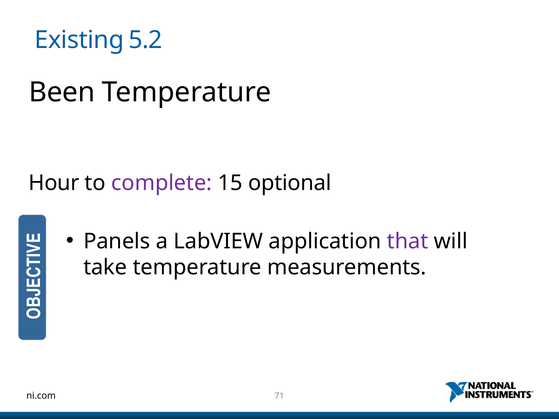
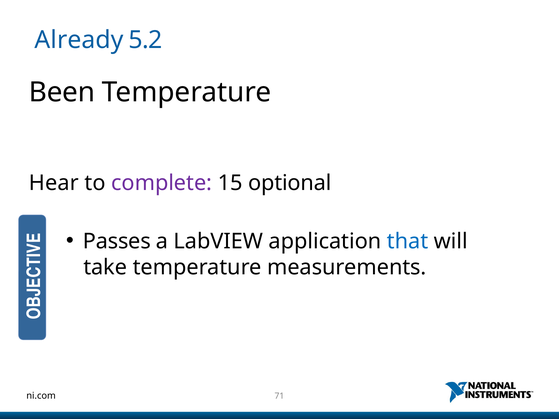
Existing: Existing -> Already
Hour: Hour -> Hear
Panels: Panels -> Passes
that colour: purple -> blue
